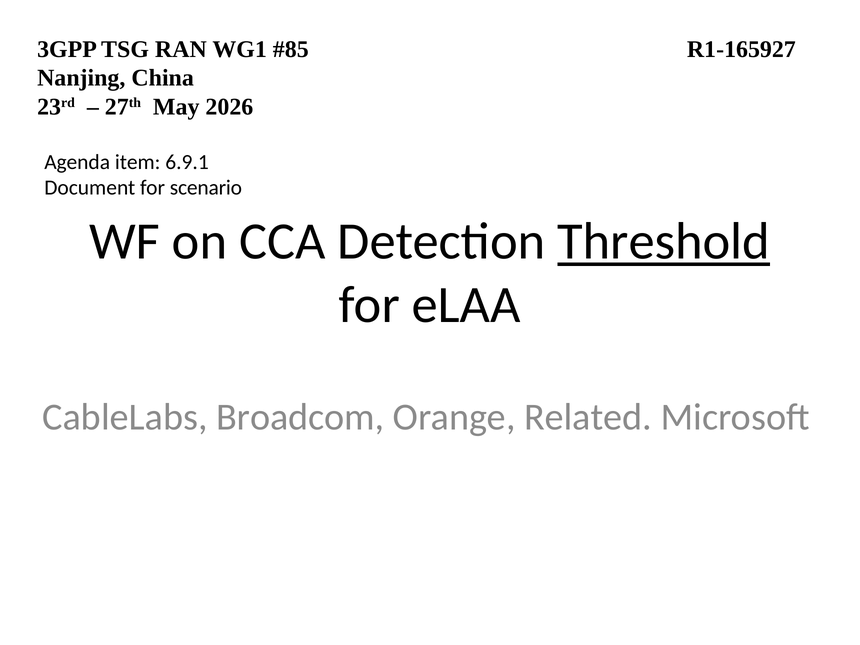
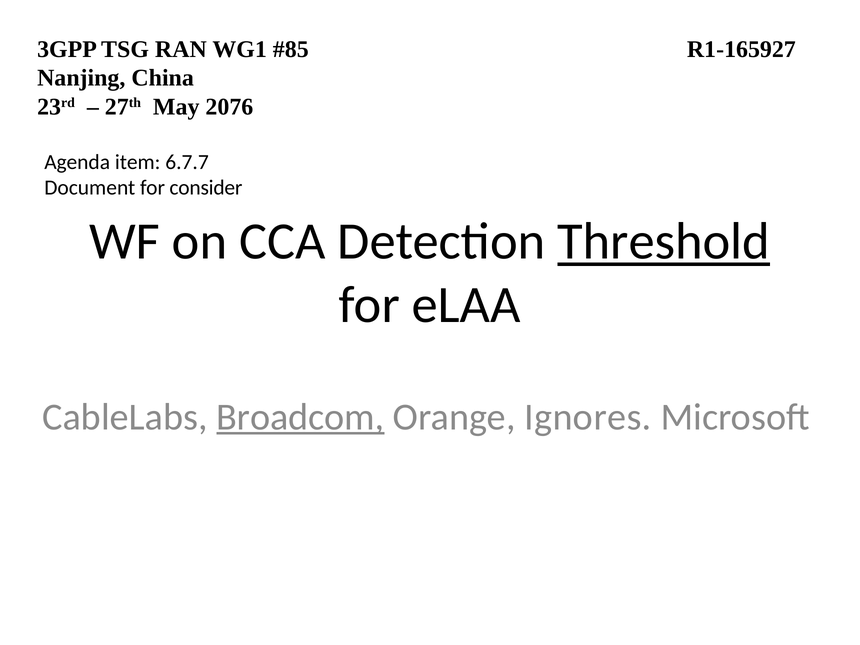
2026: 2026 -> 2076
6.9.1: 6.9.1 -> 6.7.7
scenario: scenario -> consider
Broadcom underline: none -> present
Related: Related -> Ignores
